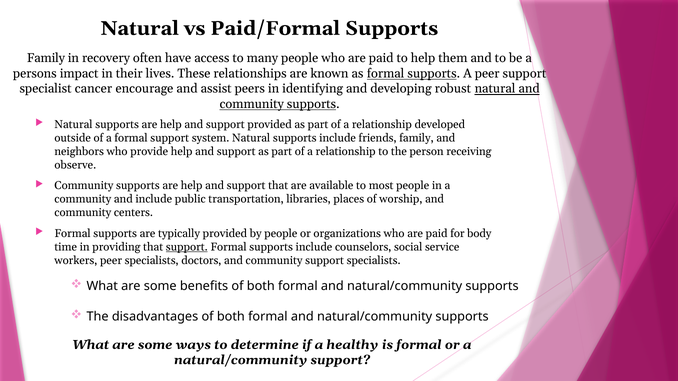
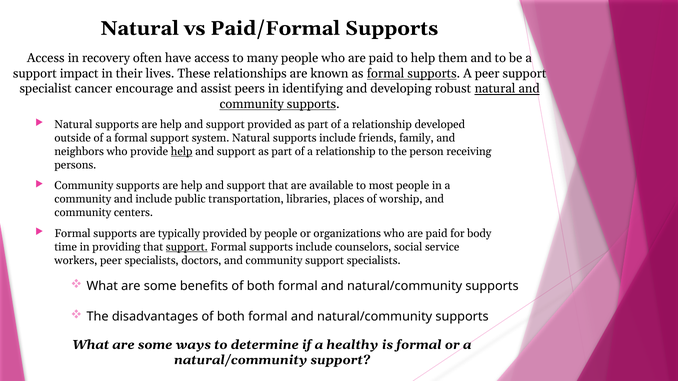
Family at (46, 58): Family -> Access
persons at (35, 74): persons -> support
help at (182, 152) underline: none -> present
observe: observe -> persons
